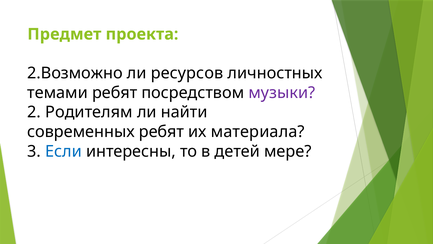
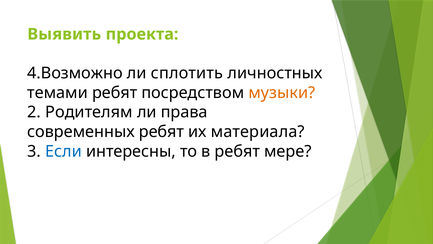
Предмет: Предмет -> Выявить
2.Возможно: 2.Возможно -> 4.Возможно
ресурсов: ресурсов -> сплотить
музыки colour: purple -> orange
найти: найти -> права
в детей: детей -> ребят
